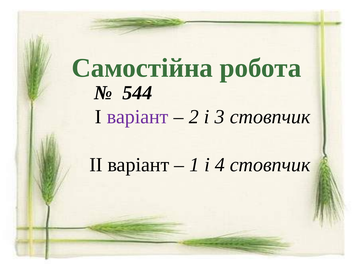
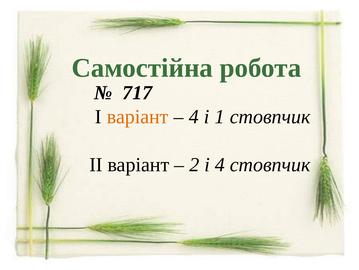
544: 544 -> 717
варіант at (138, 116) colour: purple -> orange
2 at (194, 116): 2 -> 4
3: 3 -> 1
1: 1 -> 2
